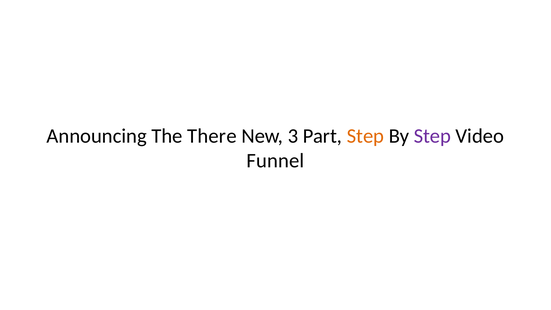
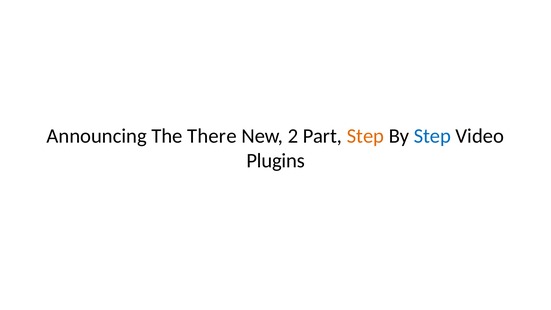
3: 3 -> 2
Step at (432, 136) colour: purple -> blue
Funnel: Funnel -> Plugins
